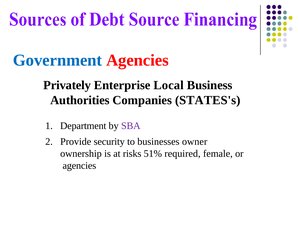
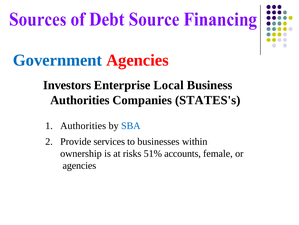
Privately: Privately -> Investors
Department at (83, 125): Department -> Authorities
SBA colour: purple -> blue
security: security -> services
owner: owner -> within
required: required -> accounts
